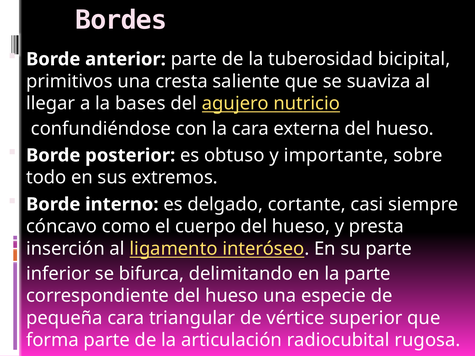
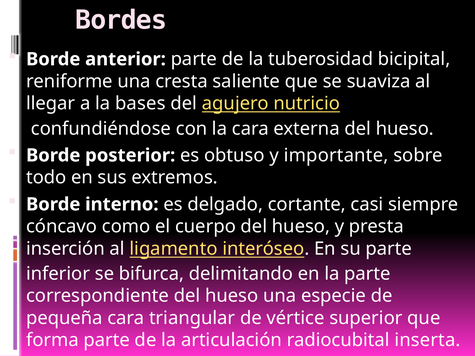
primitivos: primitivos -> reniforme
rugosa: rugosa -> inserta
